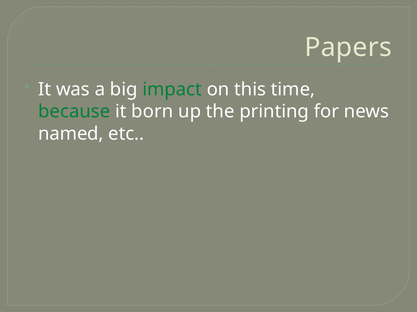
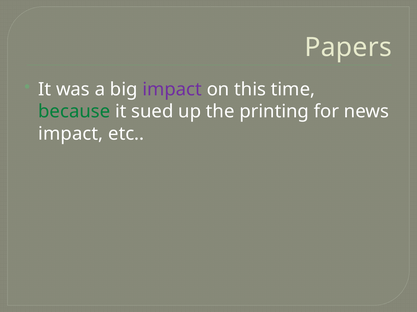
impact at (172, 90) colour: green -> purple
born: born -> sued
named at (71, 134): named -> impact
